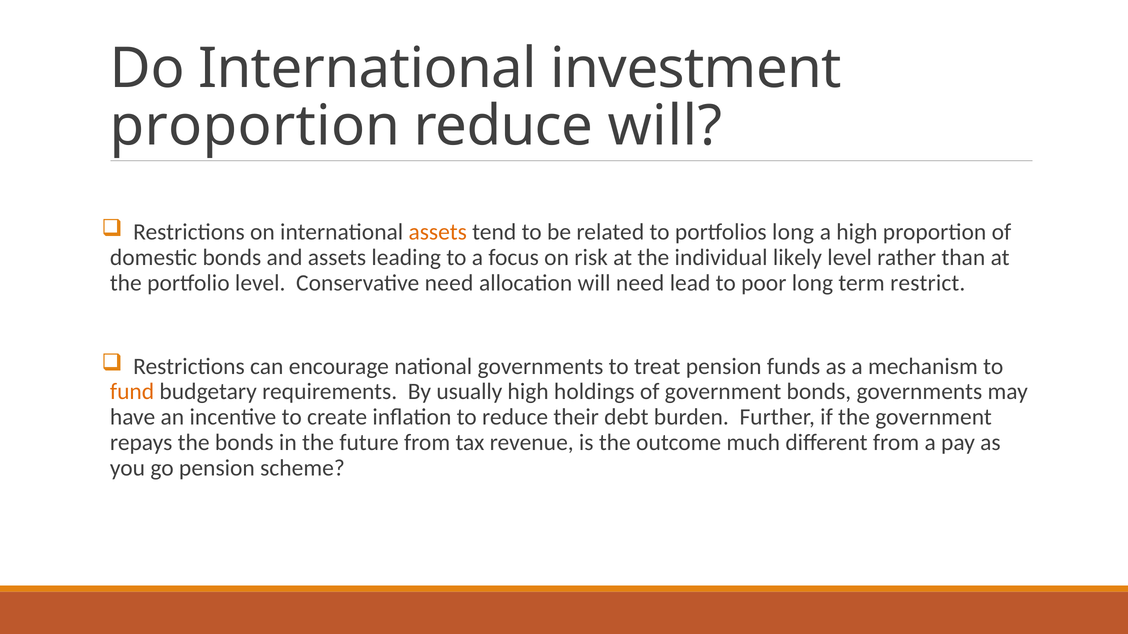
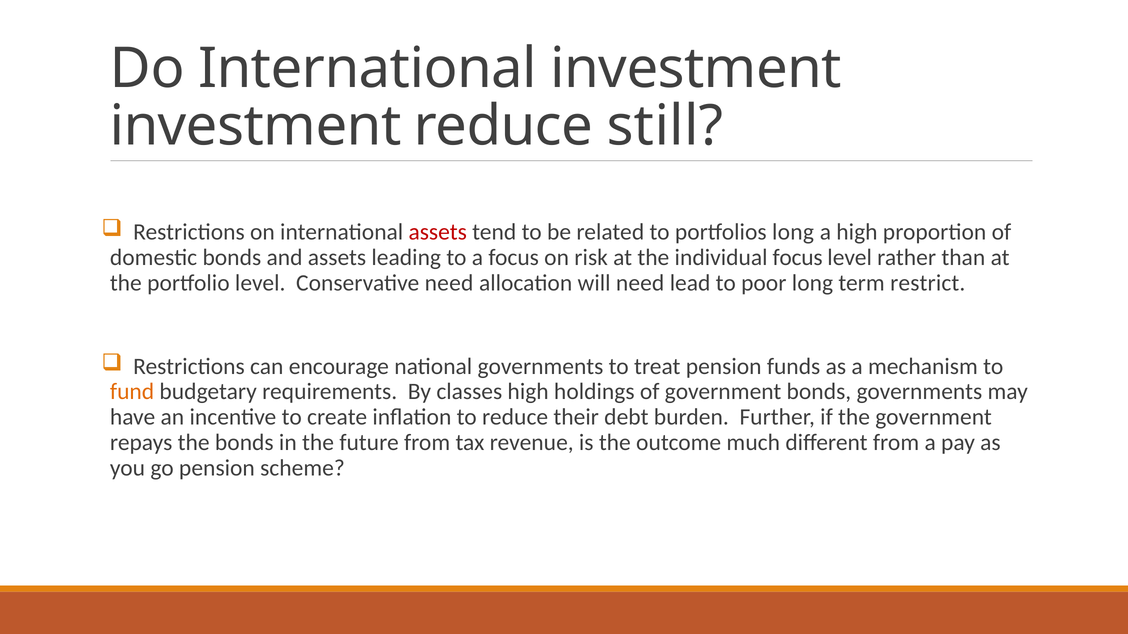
proportion at (255, 126): proportion -> investment
reduce will: will -> still
assets at (438, 232) colour: orange -> red
individual likely: likely -> focus
usually: usually -> classes
